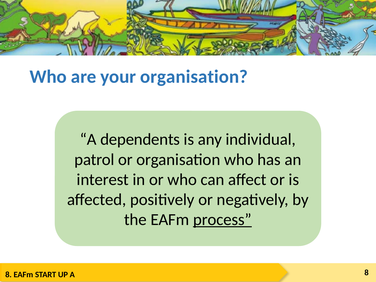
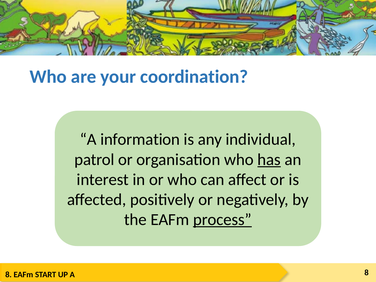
your organisation: organisation -> coordination
dependents: dependents -> information
has underline: none -> present
